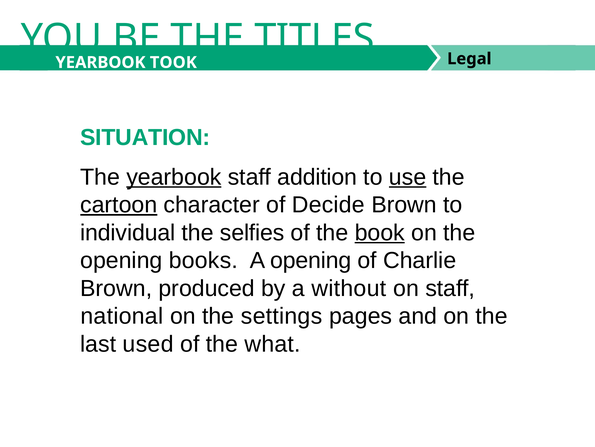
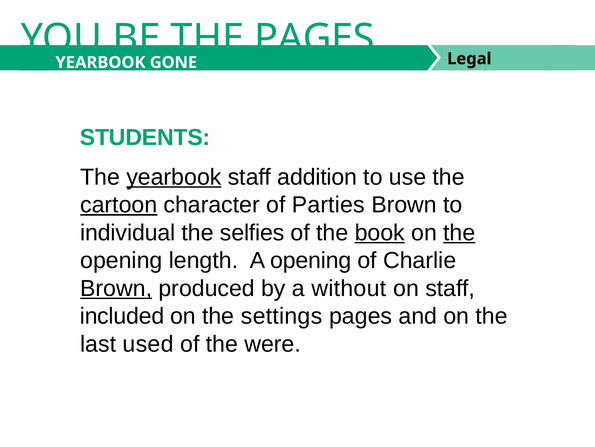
THE TITLES: TITLES -> PAGES
TOOK: TOOK -> GONE
SITUATION: SITUATION -> STUDENTS
use underline: present -> none
Decide: Decide -> Parties
the at (459, 232) underline: none -> present
books: books -> length
Brown at (116, 288) underline: none -> present
national: national -> included
what: what -> were
